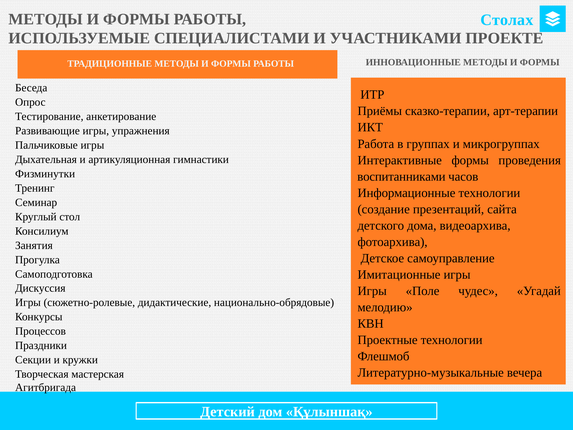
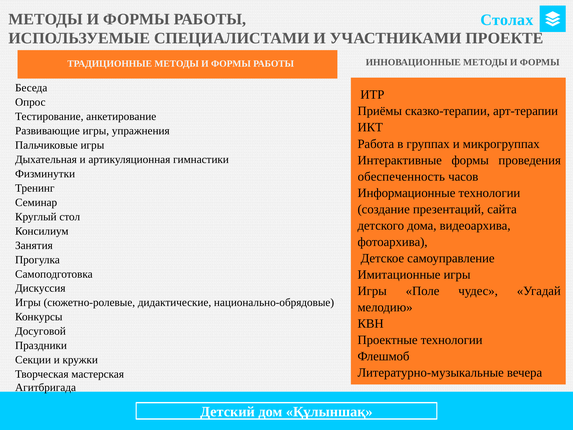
воспитанниками: воспитанниками -> обеспеченность
Процессов: Процессов -> Досуговой
